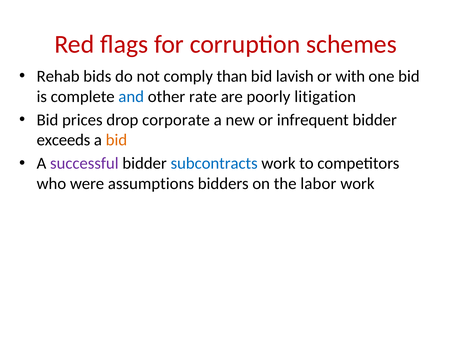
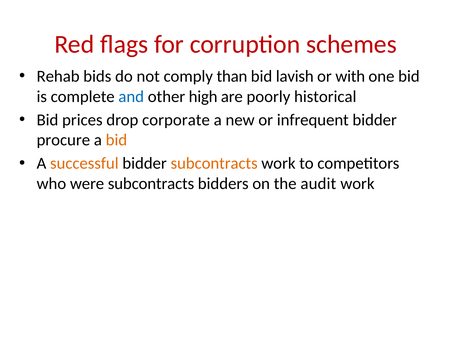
rate: rate -> high
litigation: litigation -> historical
exceeds: exceeds -> procure
successful colour: purple -> orange
subcontracts at (214, 163) colour: blue -> orange
were assumptions: assumptions -> subcontracts
labor: labor -> audit
